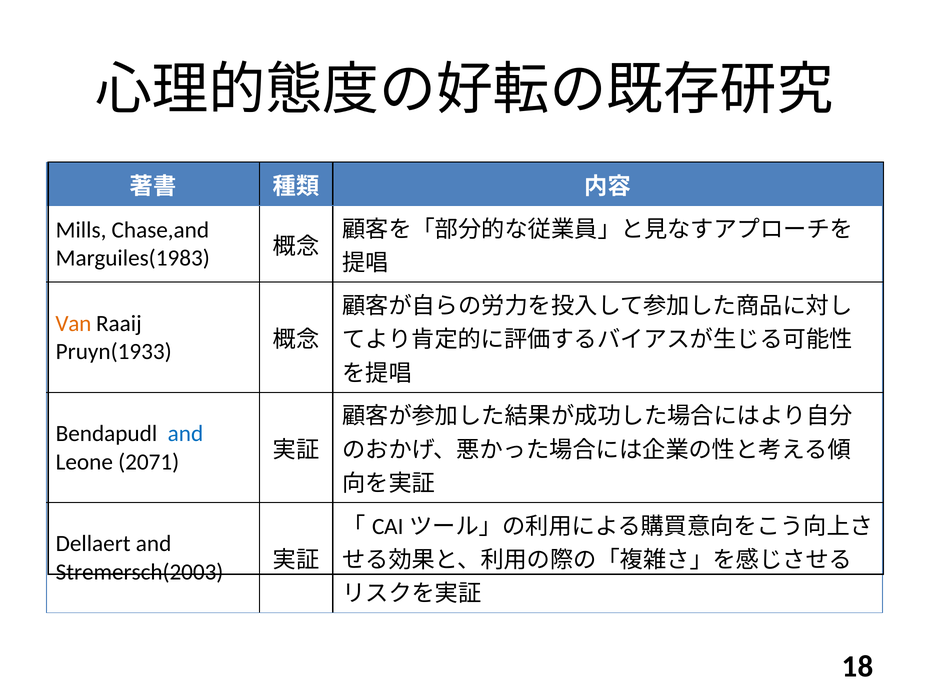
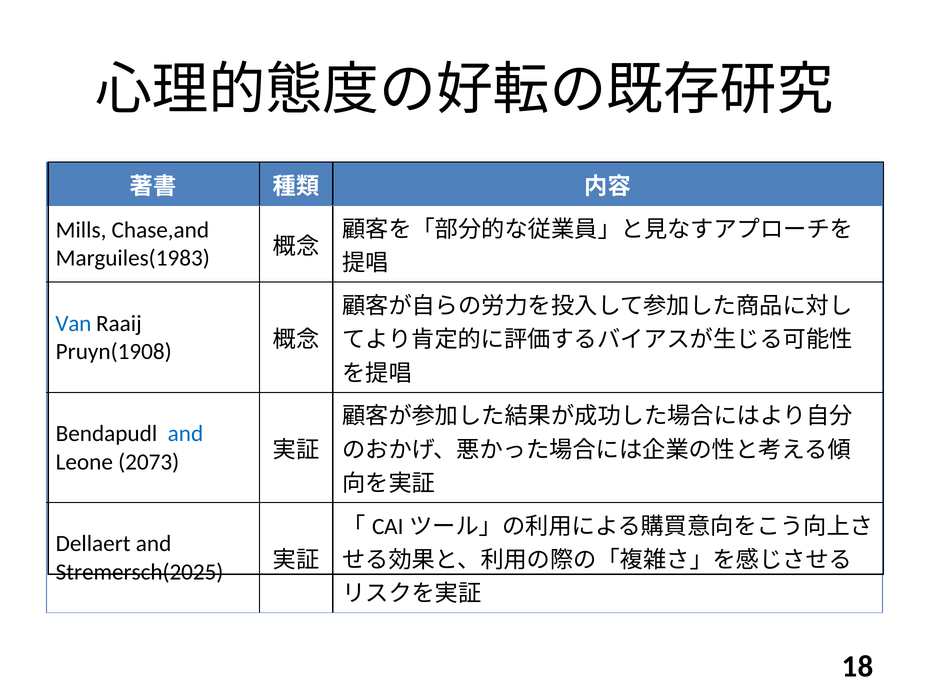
Van colour: orange -> blue
Pruyn(1933: Pruyn(1933 -> Pruyn(1908
2071: 2071 -> 2073
Stremersch(2003: Stremersch(2003 -> Stremersch(2025
